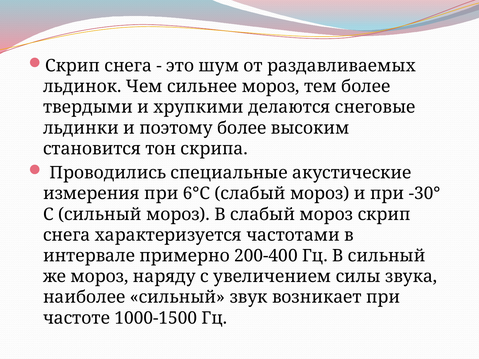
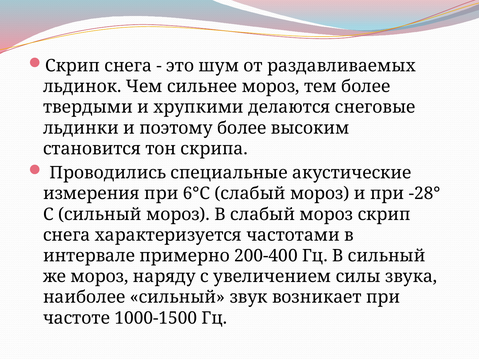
-30°: -30° -> -28°
